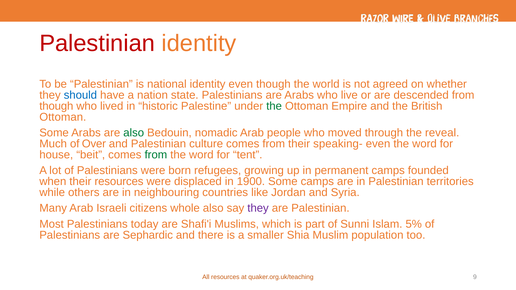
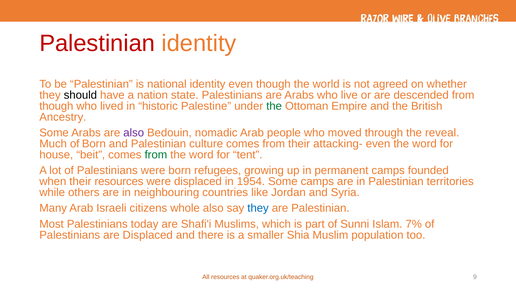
should colour: blue -> black
Ottoman at (63, 117): Ottoman -> Ancestry
also at (134, 133) colour: green -> purple
of Over: Over -> Born
speaking-: speaking- -> attacking-
1900: 1900 -> 1954
they at (258, 208) colour: purple -> blue
5%: 5% -> 7%
are Sephardic: Sephardic -> Displaced
